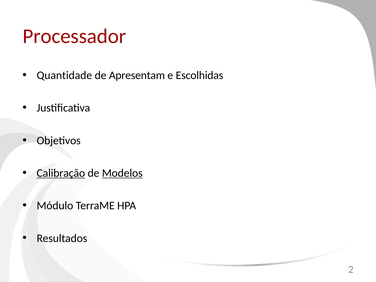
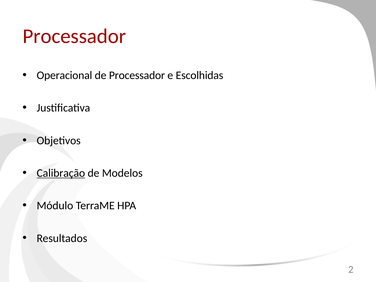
Quantidade: Quantidade -> Operacional
de Apresentam: Apresentam -> Processador
Modelos underline: present -> none
